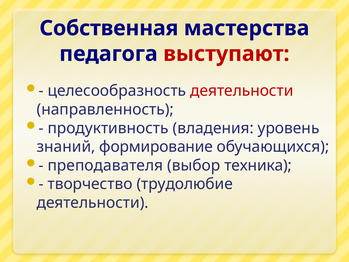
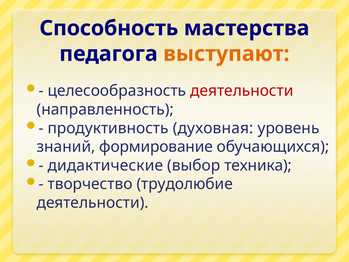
Собственная: Собственная -> Способность
выступают colour: red -> orange
владения: владения -> духовная
преподавателя: преподавателя -> дидактические
